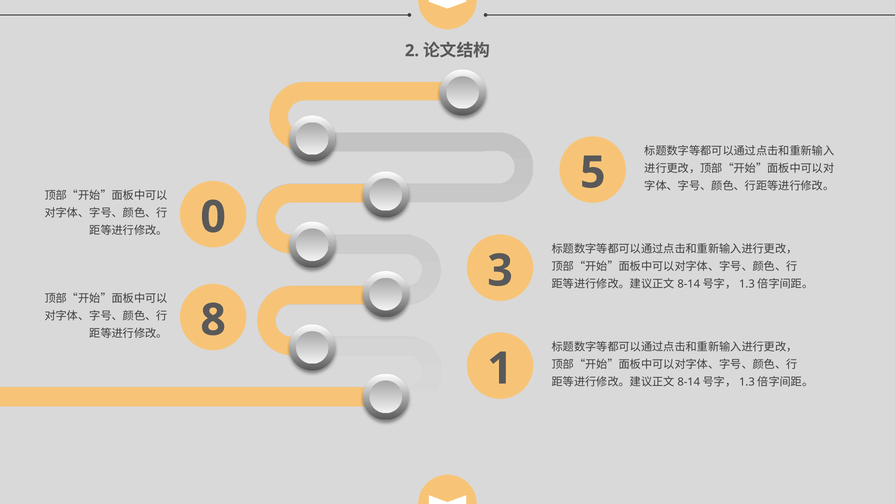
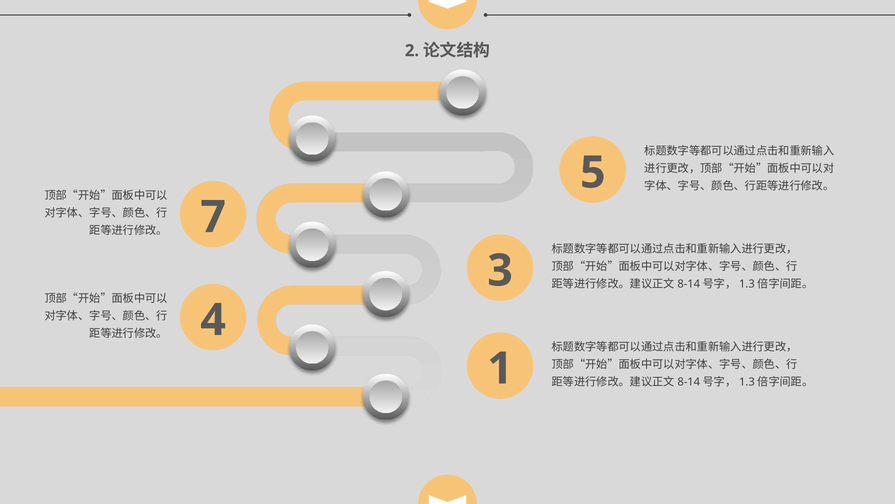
0: 0 -> 7
8: 8 -> 4
